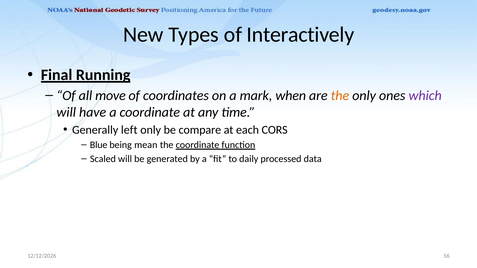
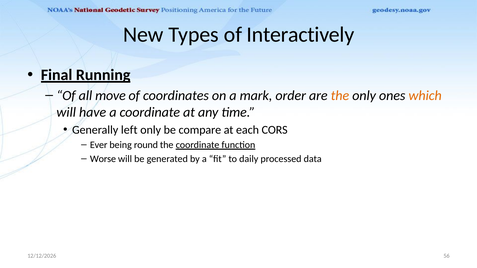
when: when -> order
which colour: purple -> orange
Blue: Blue -> Ever
mean: mean -> round
Scaled: Scaled -> Worse
